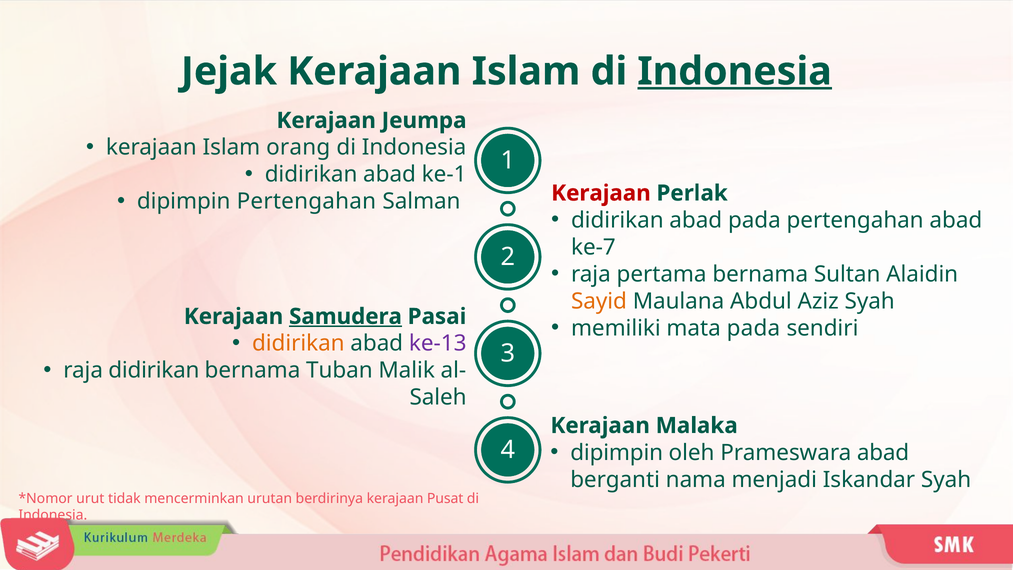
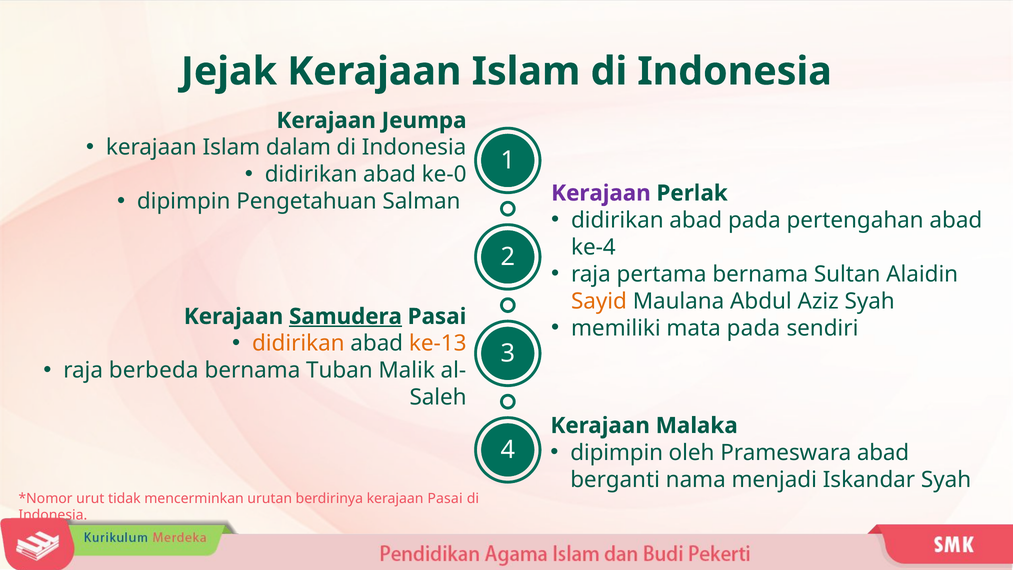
Indonesia at (735, 71) underline: present -> none
orang: orang -> dalam
ke-1: ke-1 -> ke-0
dipimpin Pertengahan: Pertengahan -> Pengetahuan
Kerajaan at (601, 193) colour: red -> purple
ke-7: ke-7 -> ke-4
ke-13 colour: purple -> orange
raja didirikan: didirikan -> berbeda
kerajaan Pusat: Pusat -> Pasai
